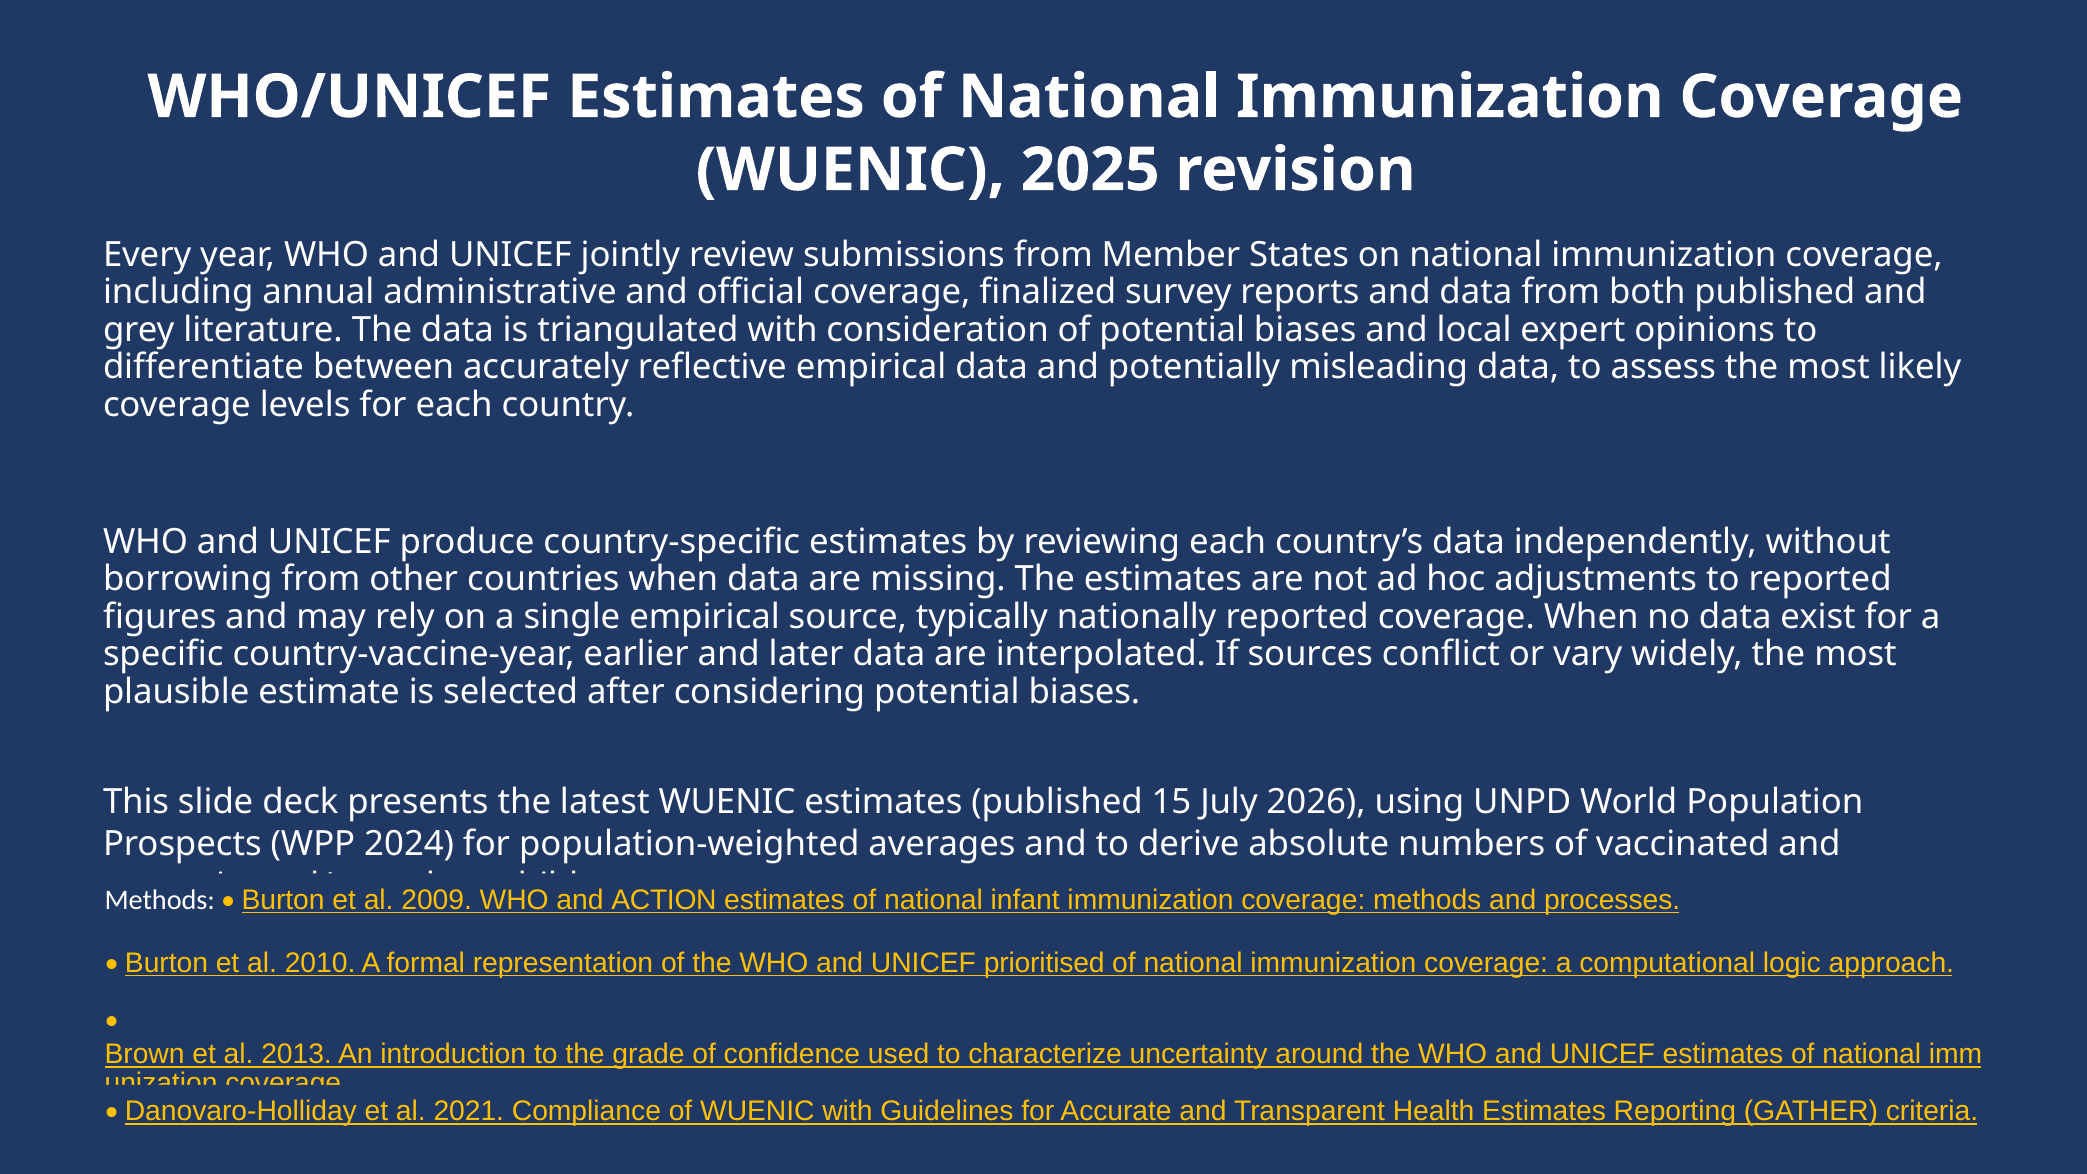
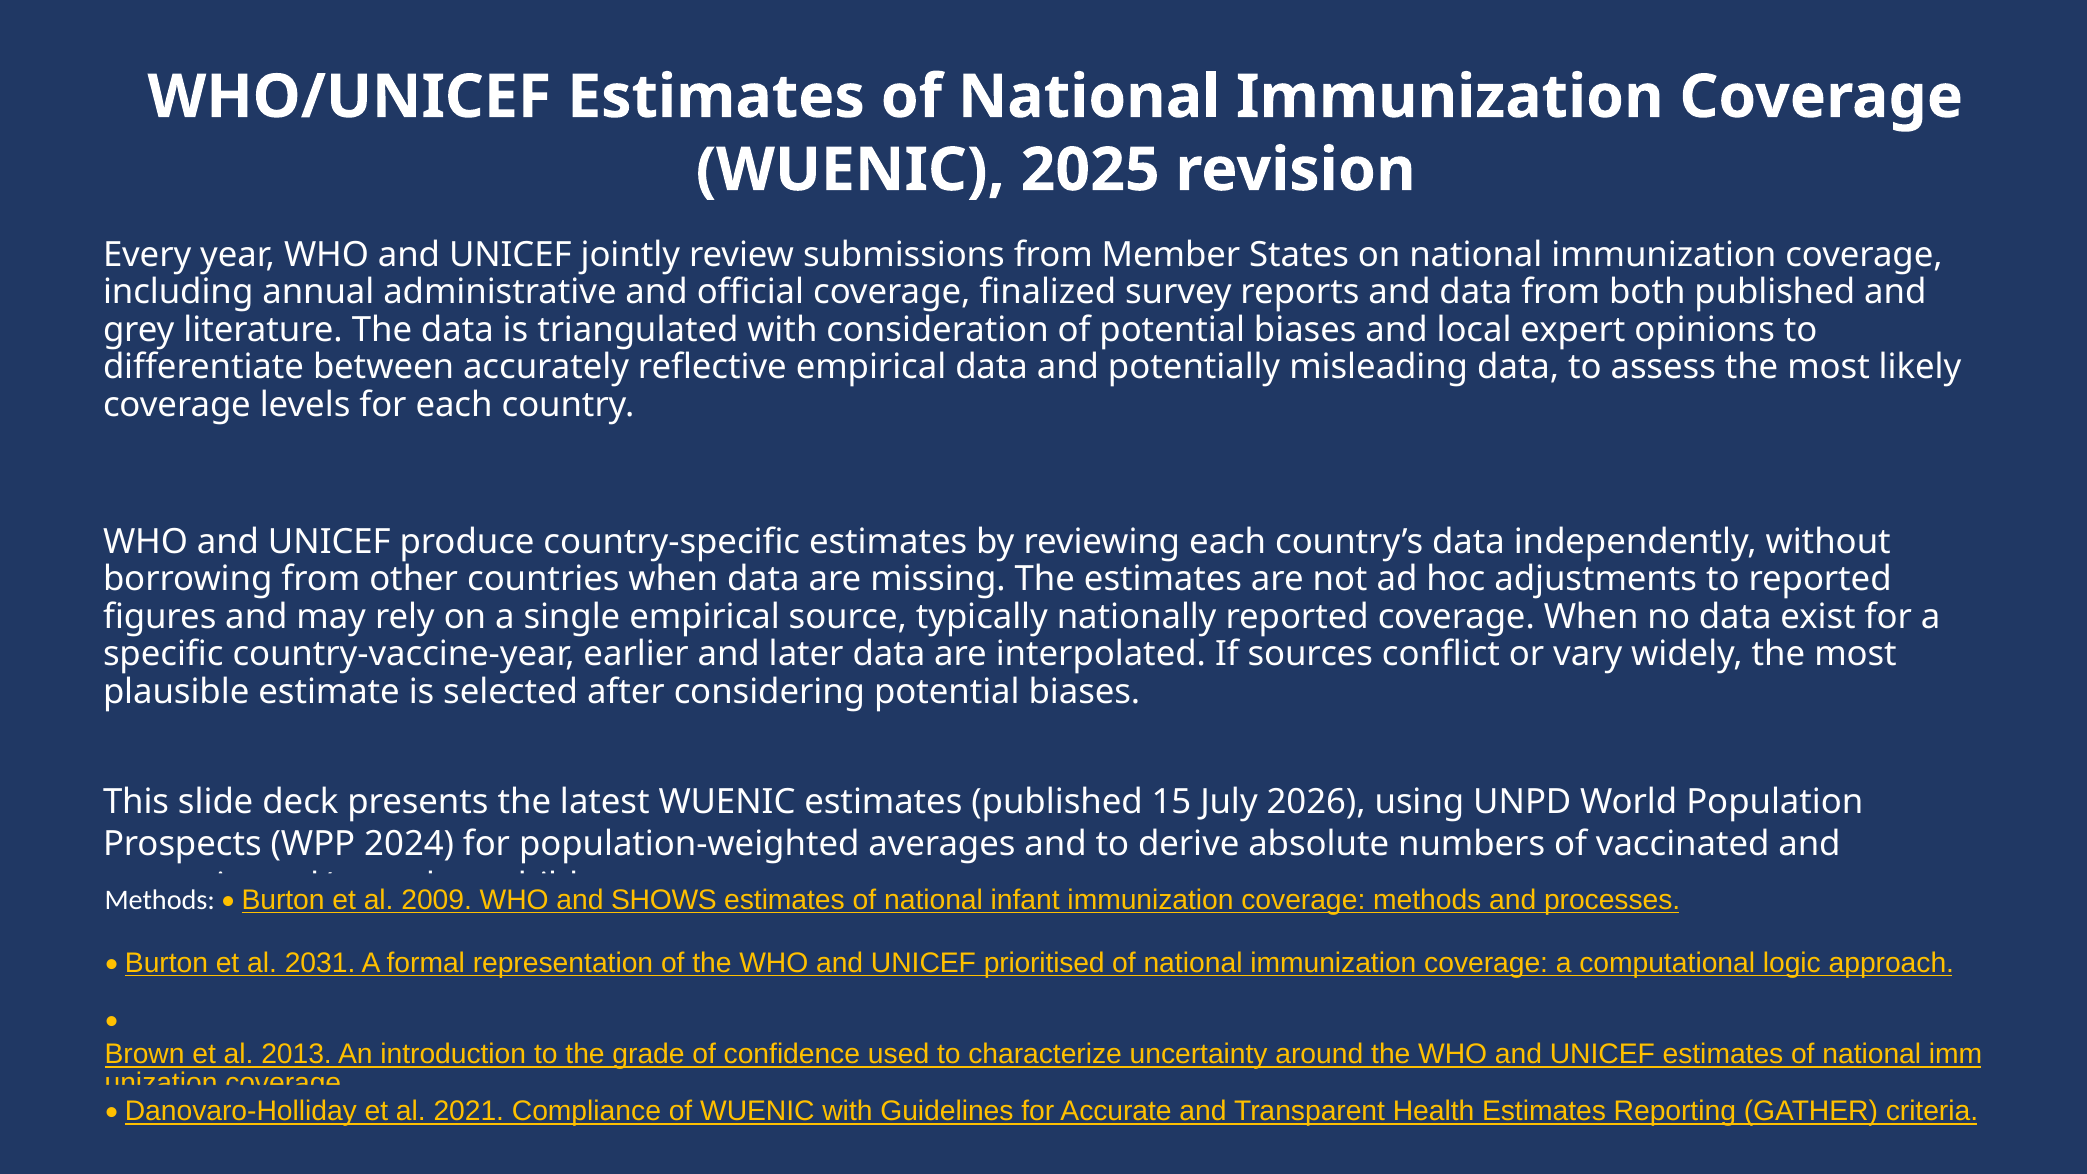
ACTION: ACTION -> SHOWS
2010: 2010 -> 2031
